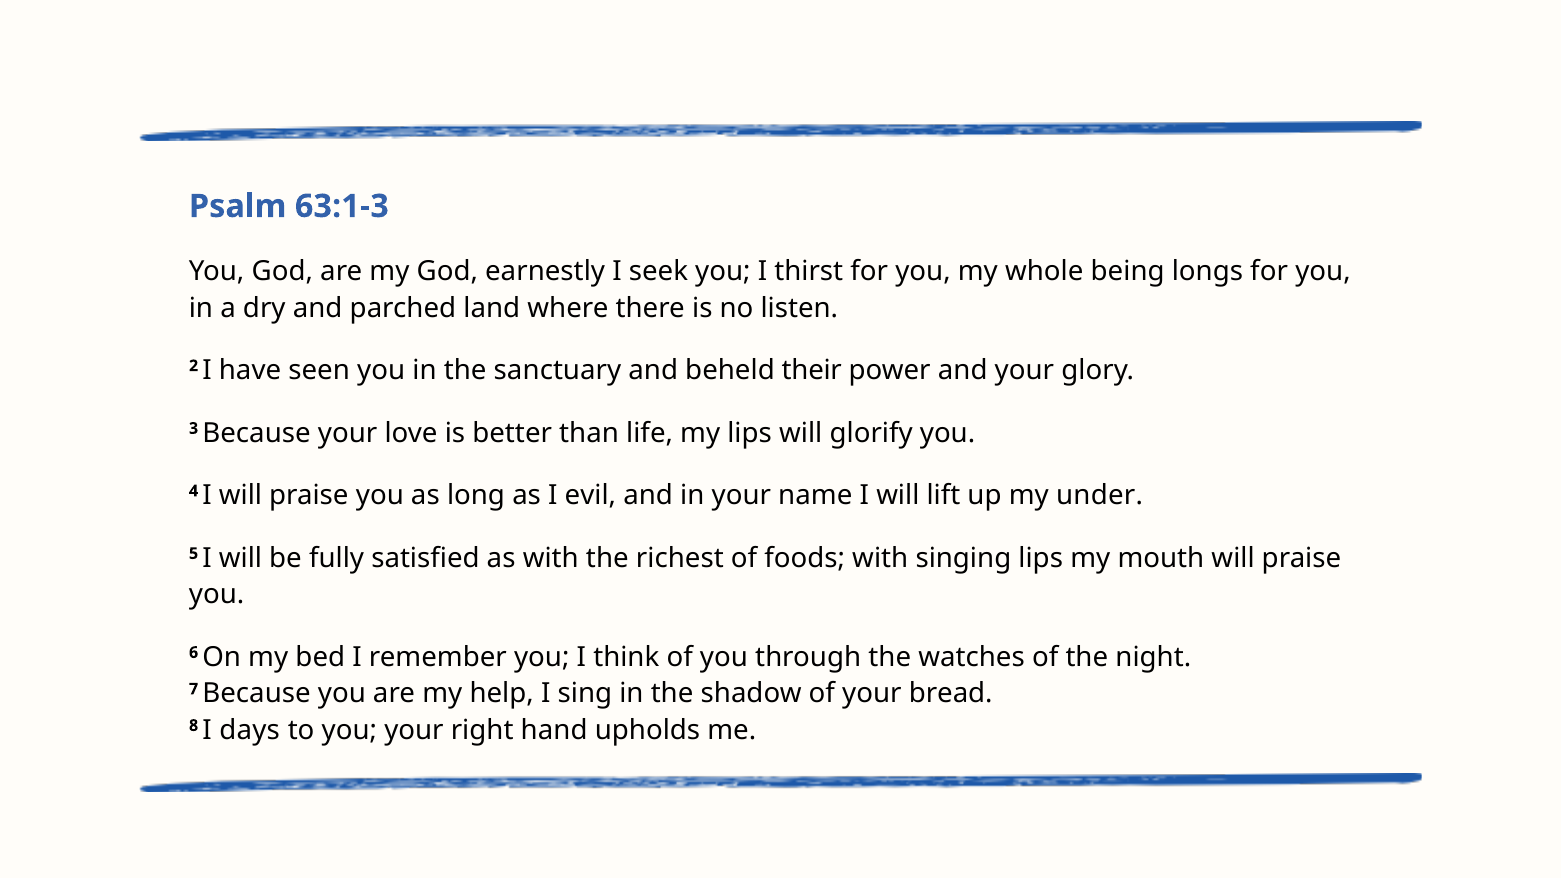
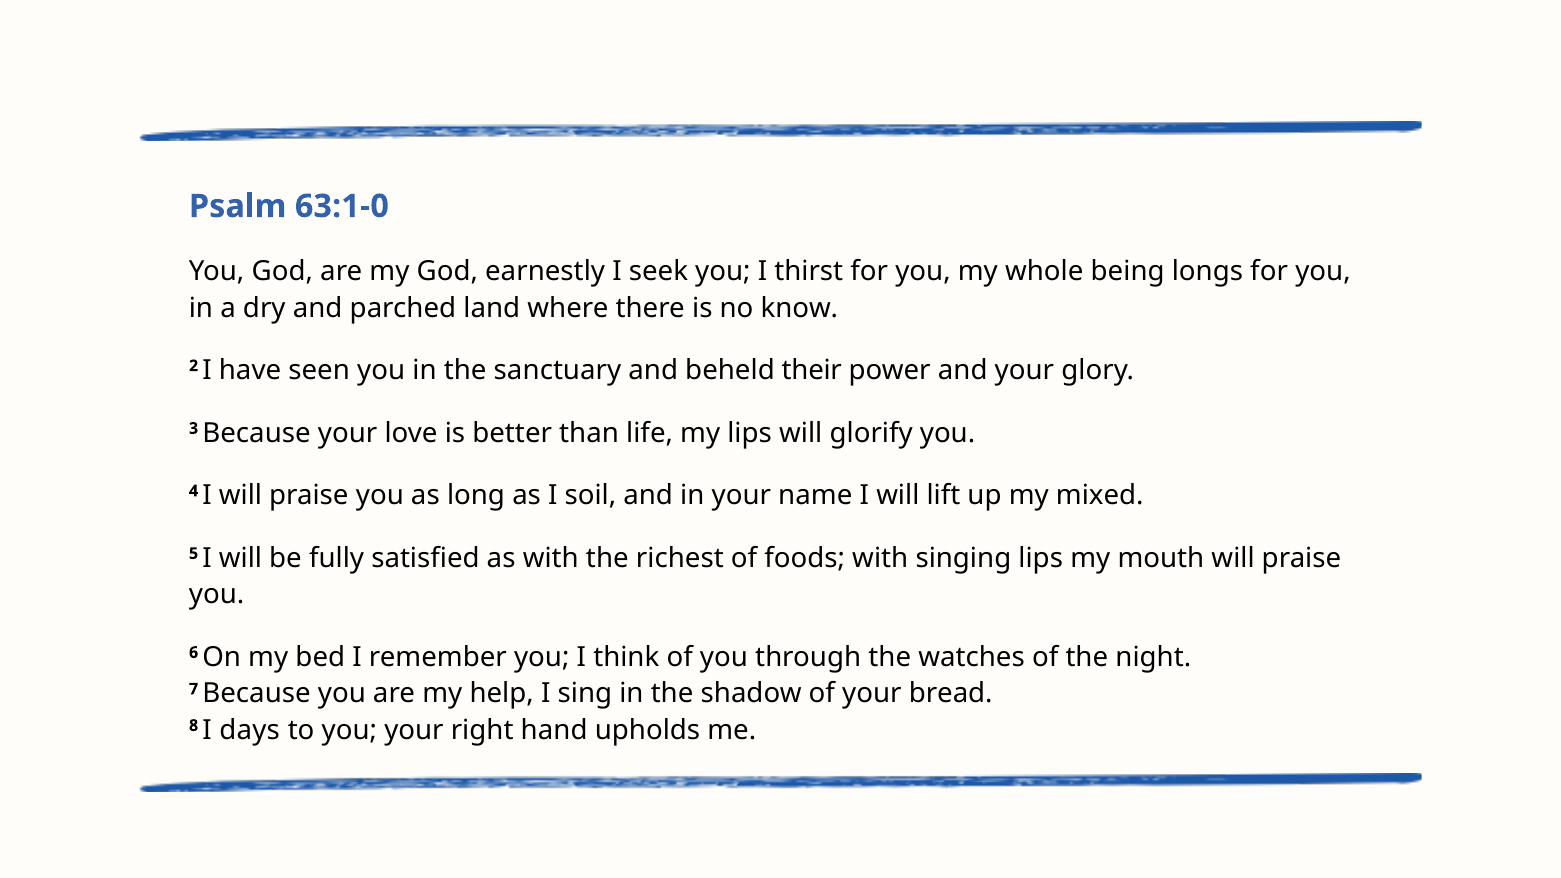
63:1-3: 63:1-3 -> 63:1-0
listen: listen -> know
evil: evil -> soil
under: under -> mixed
